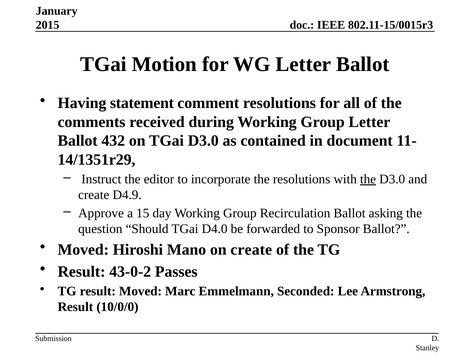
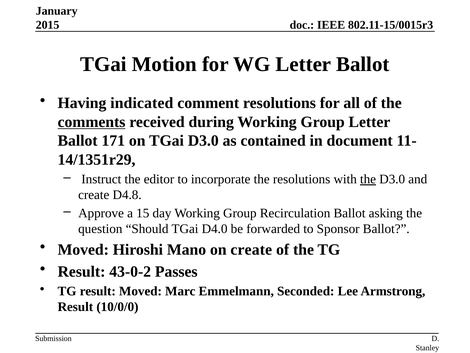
statement: statement -> indicated
comments underline: none -> present
432: 432 -> 171
D4.9: D4.9 -> D4.8
